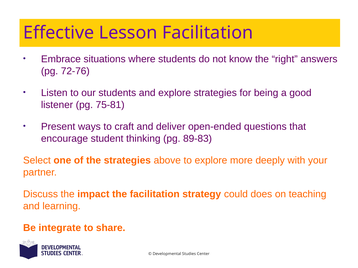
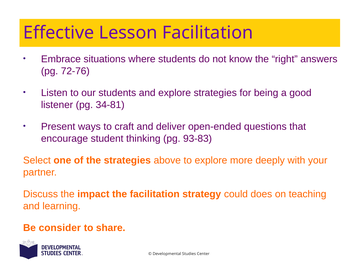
75-81: 75-81 -> 34-81
89-83: 89-83 -> 93-83
integrate: integrate -> consider
